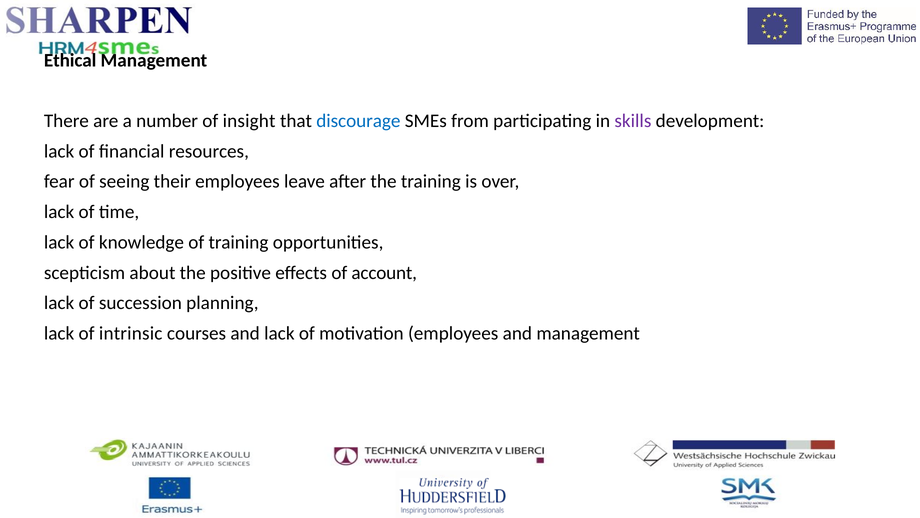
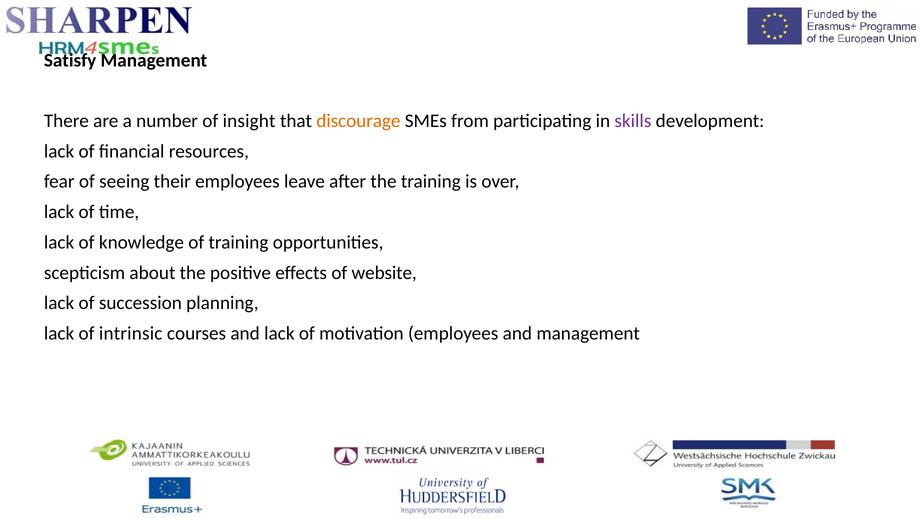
Ethical: Ethical -> Satisfy
discourage colour: blue -> orange
account: account -> website
